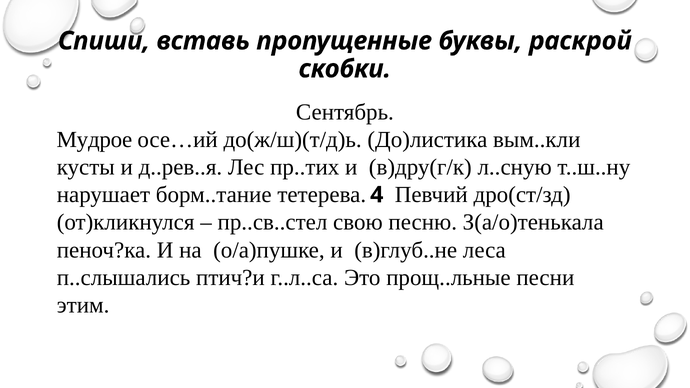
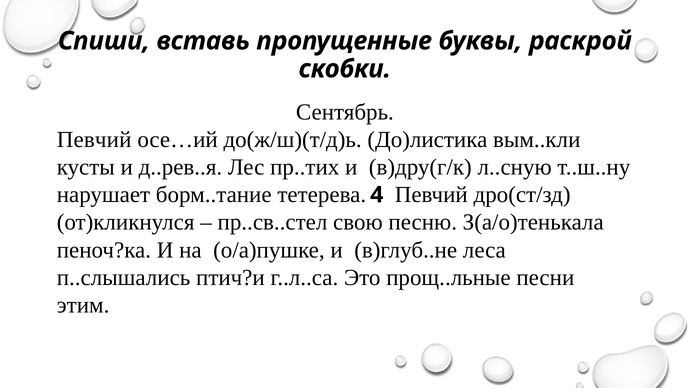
Мудрое at (94, 140): Мудрое -> Певчий
